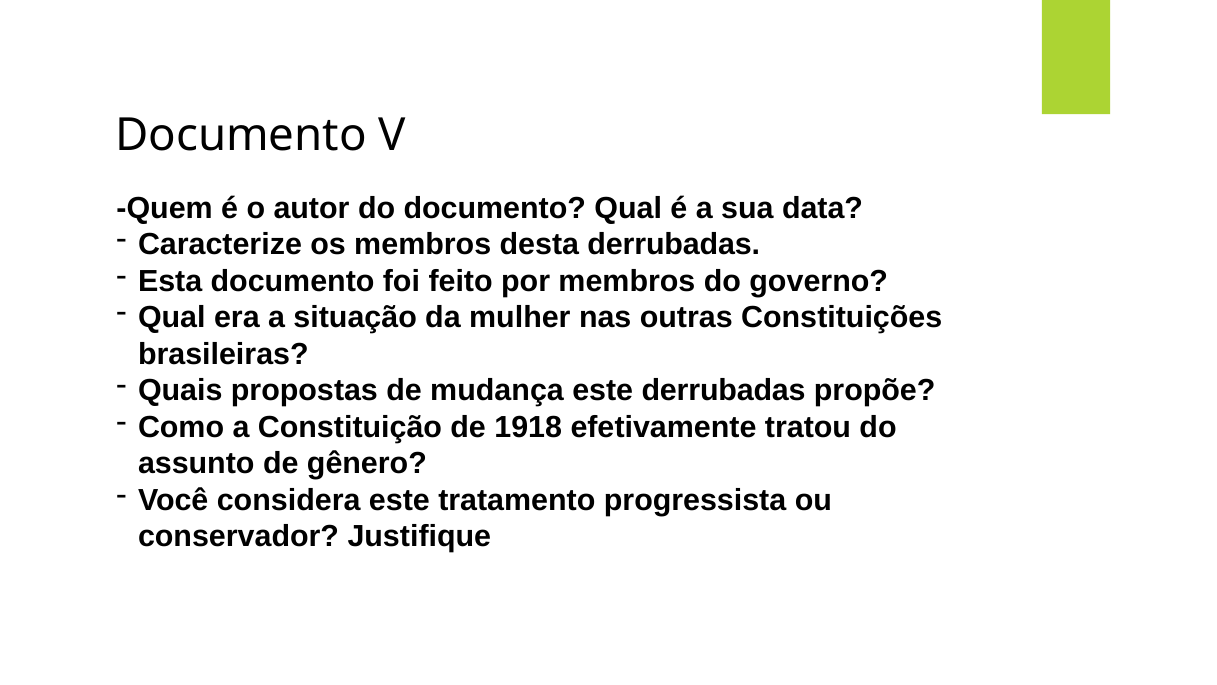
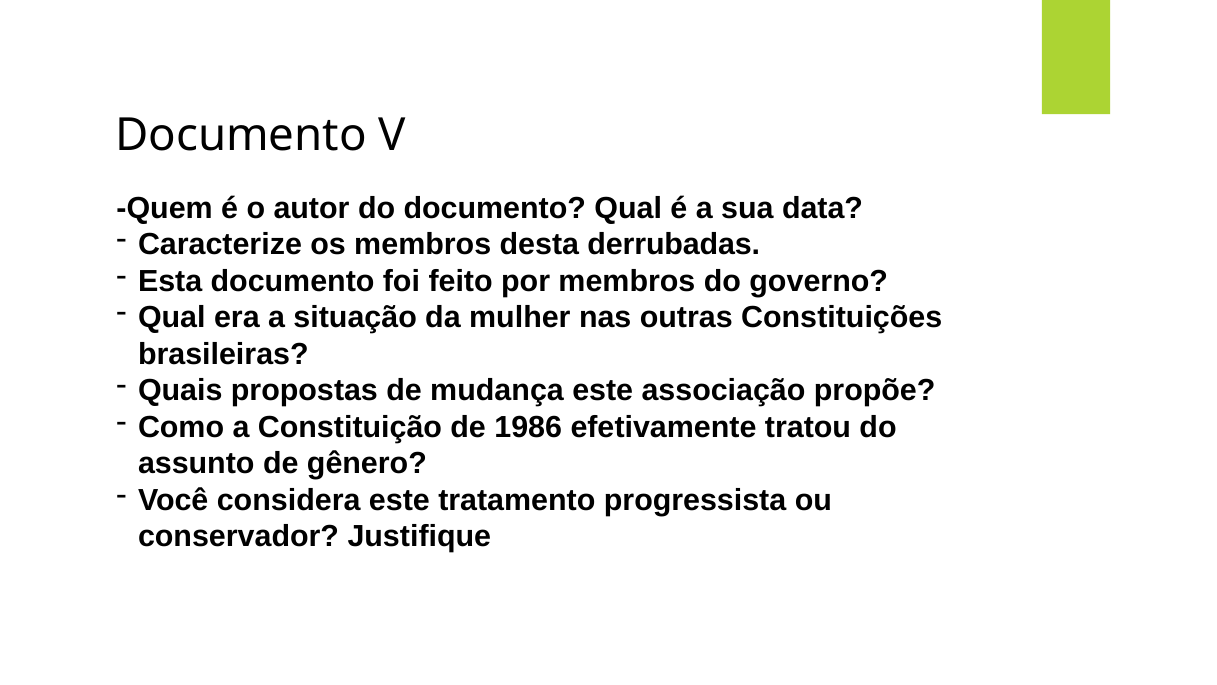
este derrubadas: derrubadas -> associação
1918: 1918 -> 1986
